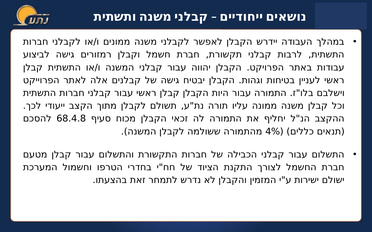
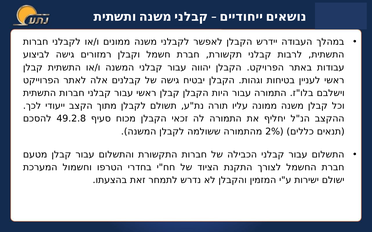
68.4.8: 68.4.8 -> 49.2.8
4%: 4% -> 2%
